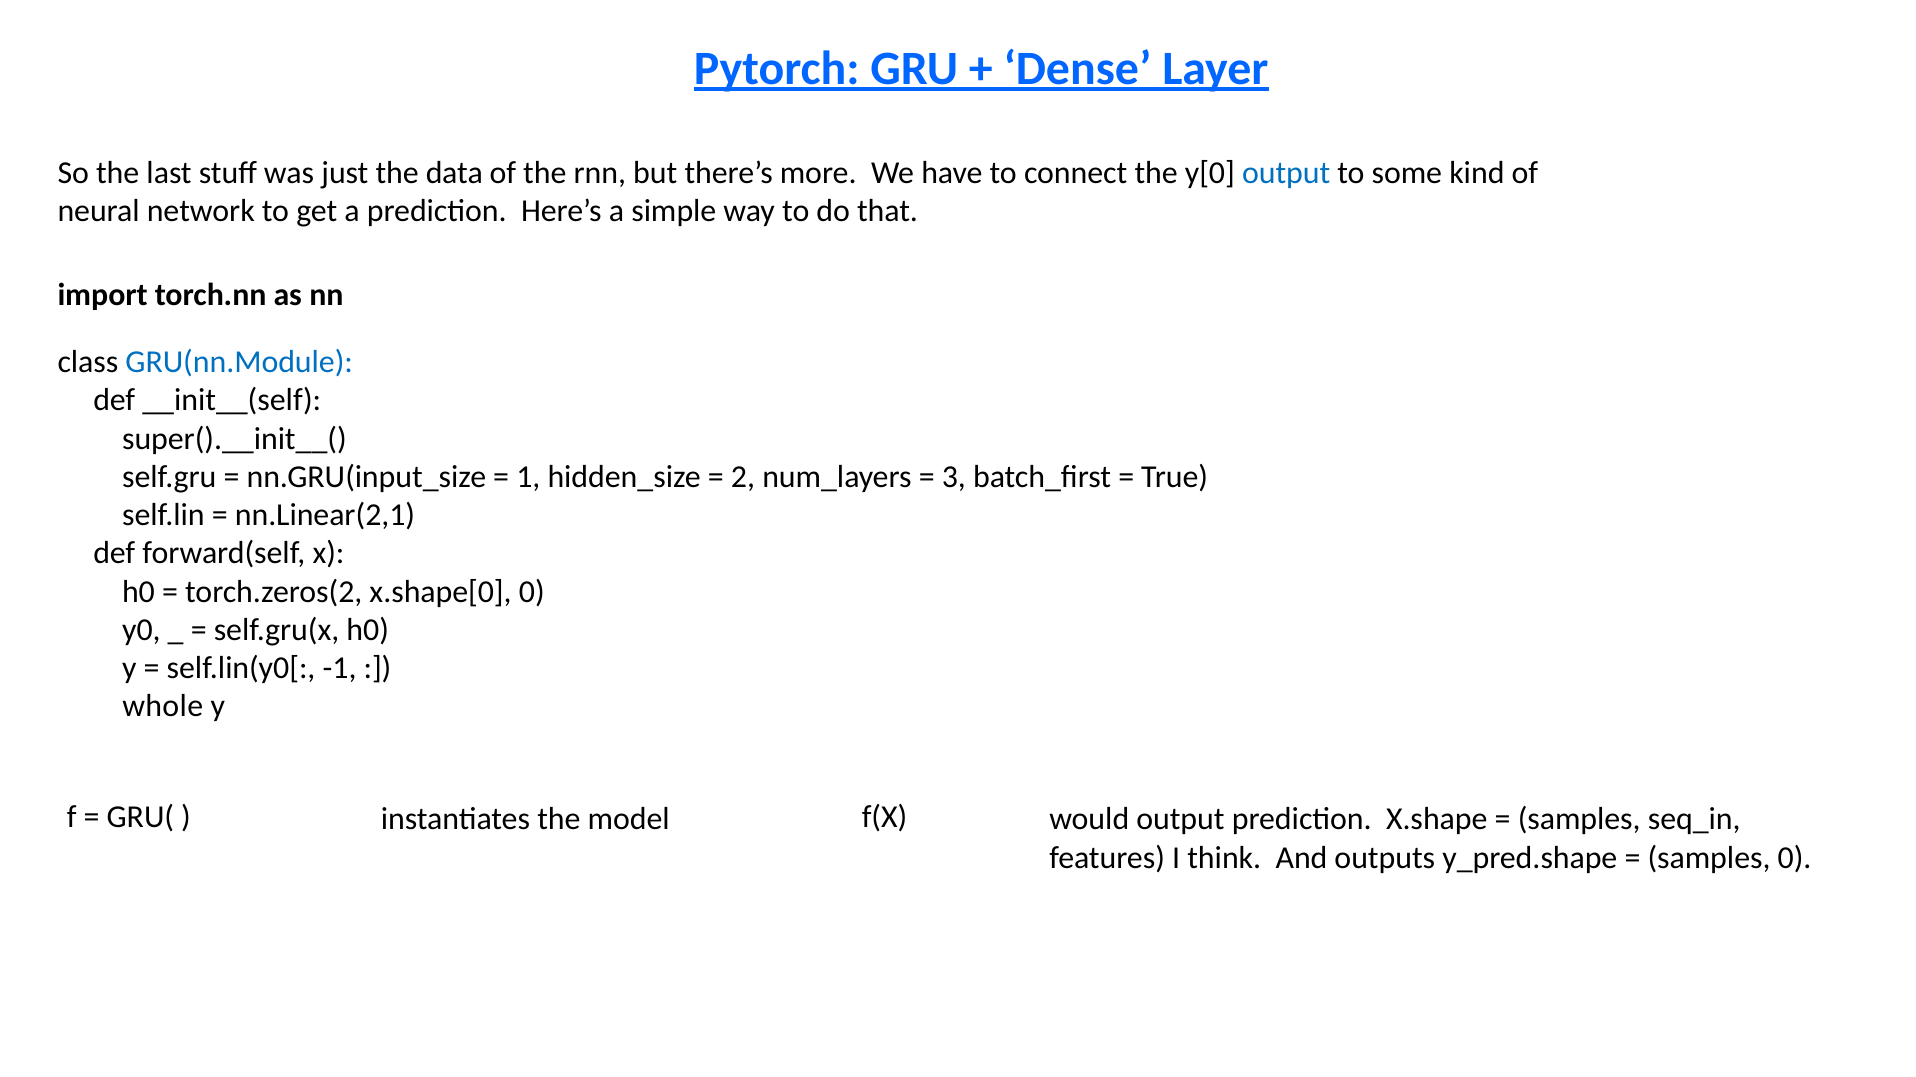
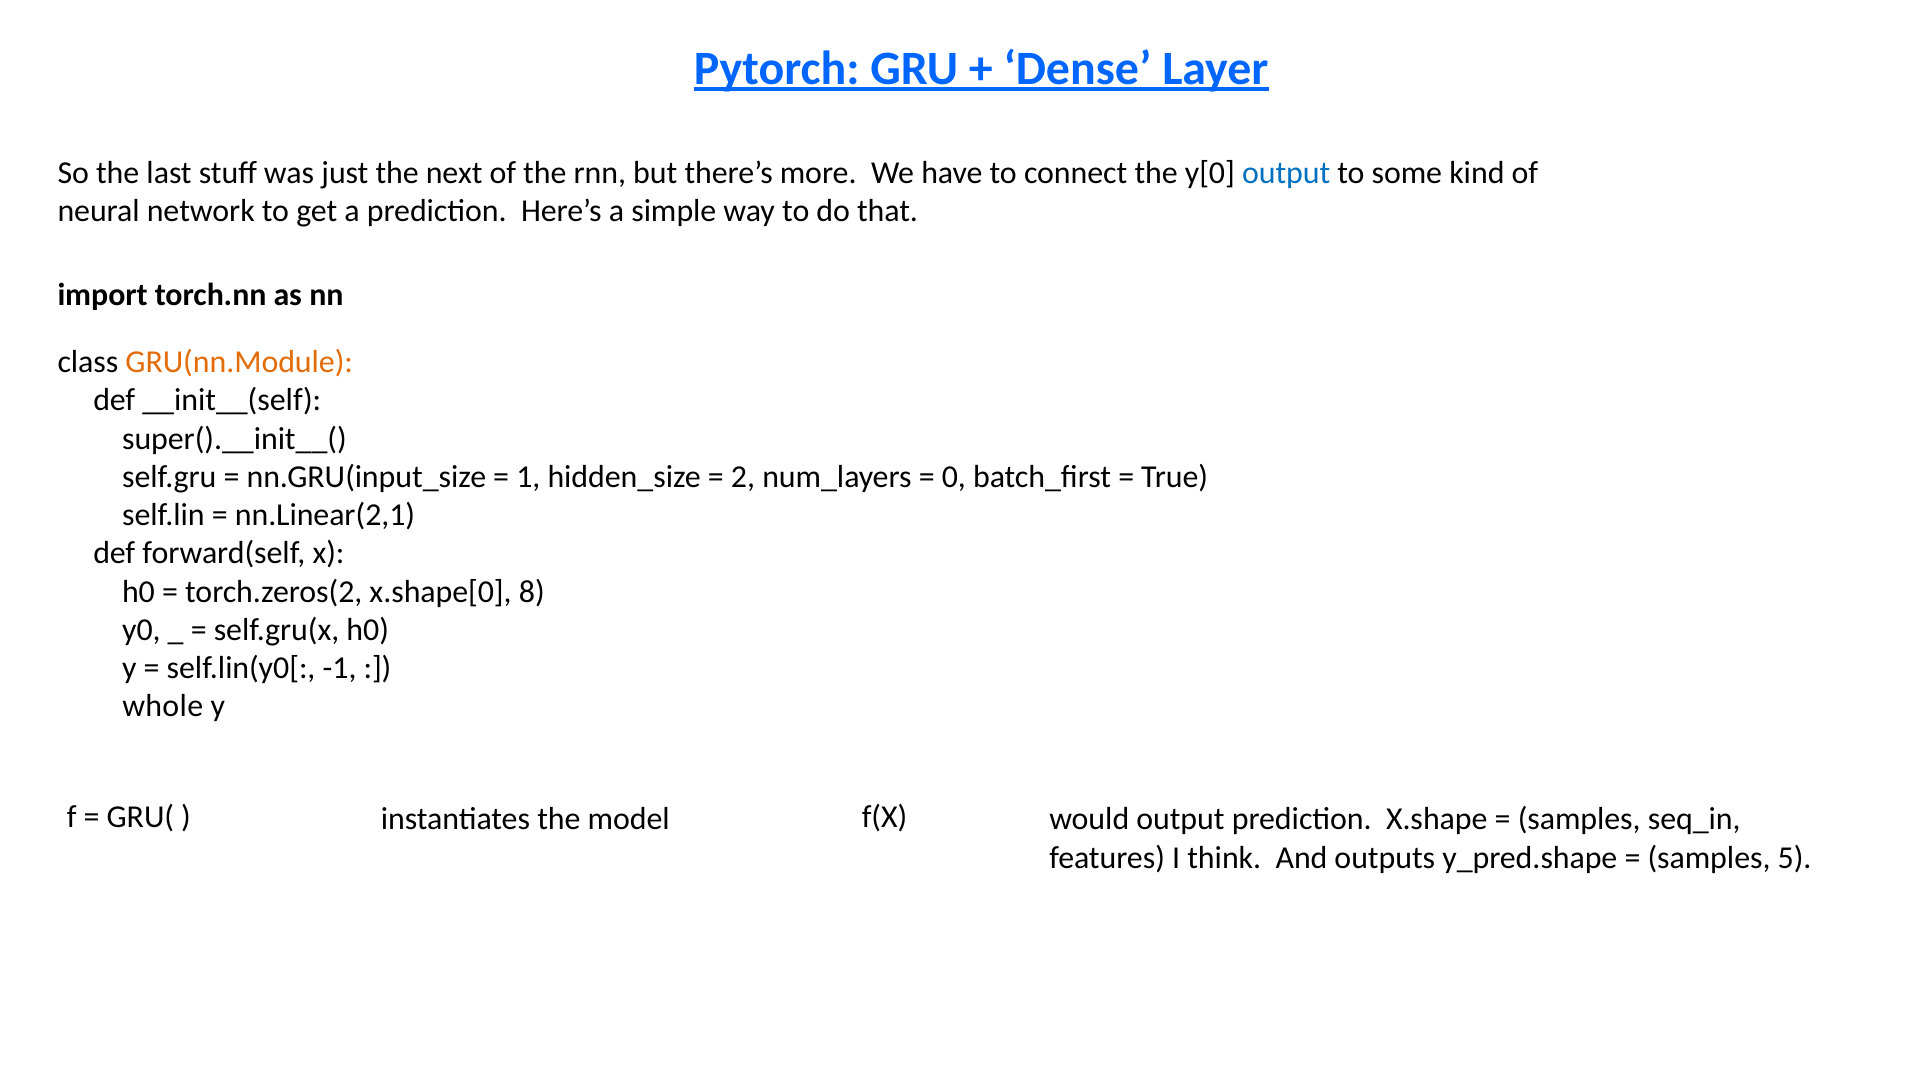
data: data -> next
GRU(nn.Module colour: blue -> orange
3: 3 -> 0
x.shape[0 0: 0 -> 8
samples 0: 0 -> 5
